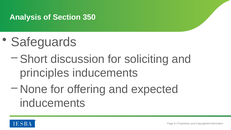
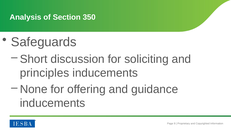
expected: expected -> guidance
